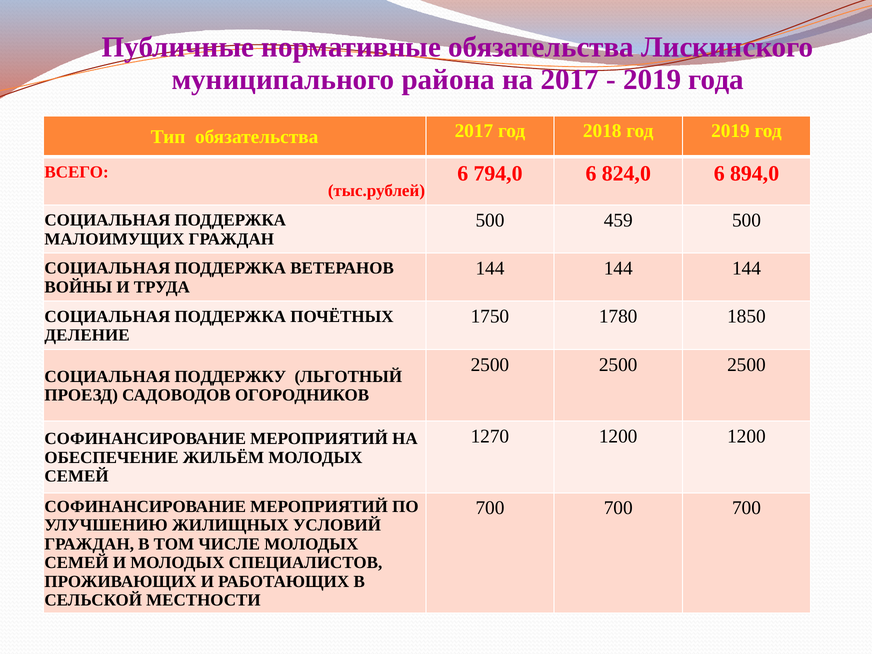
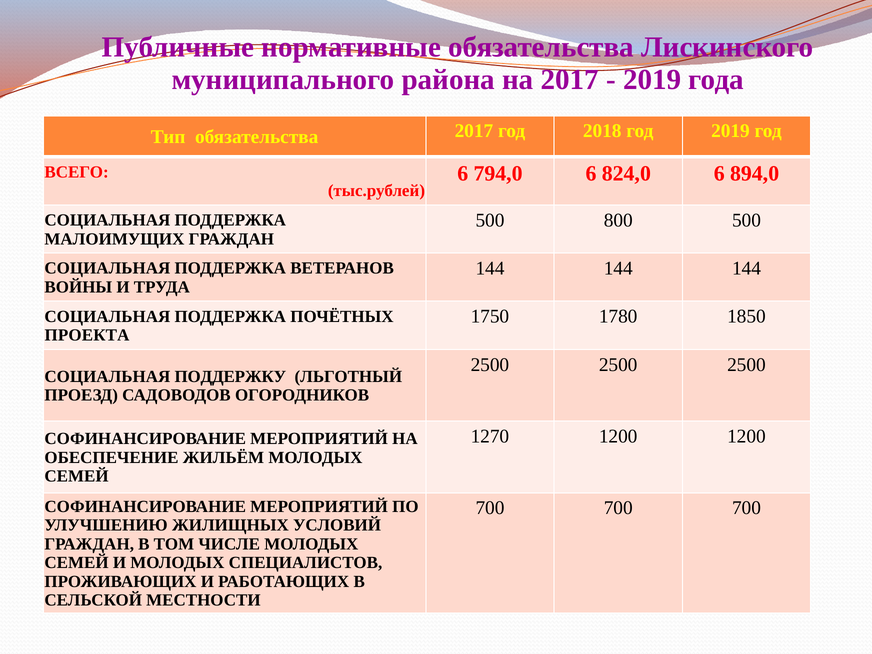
459: 459 -> 800
ДЕЛЕНИЕ: ДЕЛЕНИЕ -> ПРОЕКТА
